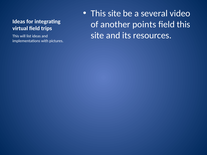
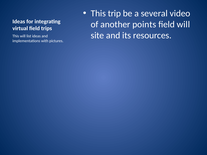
site at (114, 13): site -> trip
field this: this -> will
